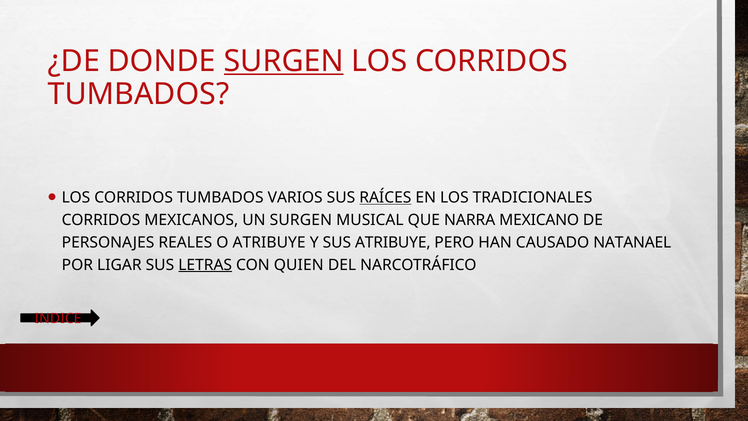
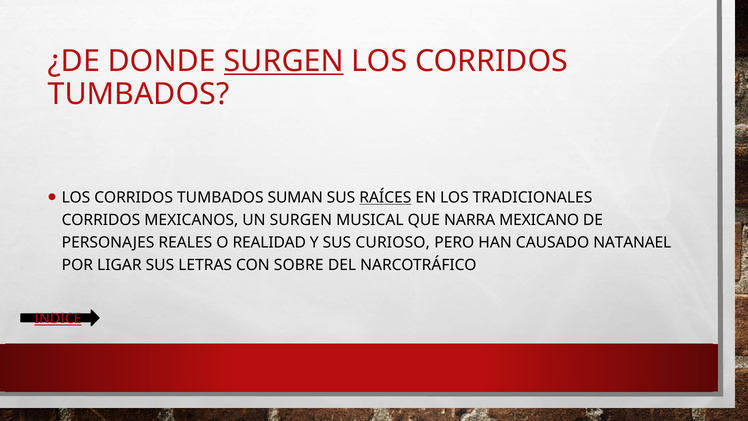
VARIOS: VARIOS -> SUMAN
O ATRIBUYE: ATRIBUYE -> REALIDAD
SUS ATRIBUYE: ATRIBUYE -> CURIOSO
LETRAS underline: present -> none
QUIEN: QUIEN -> SOBRE
INDICE underline: none -> present
